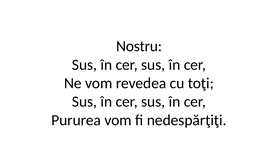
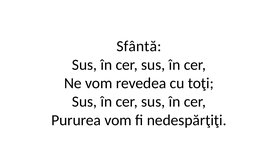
Nostru: Nostru -> Sfântă
